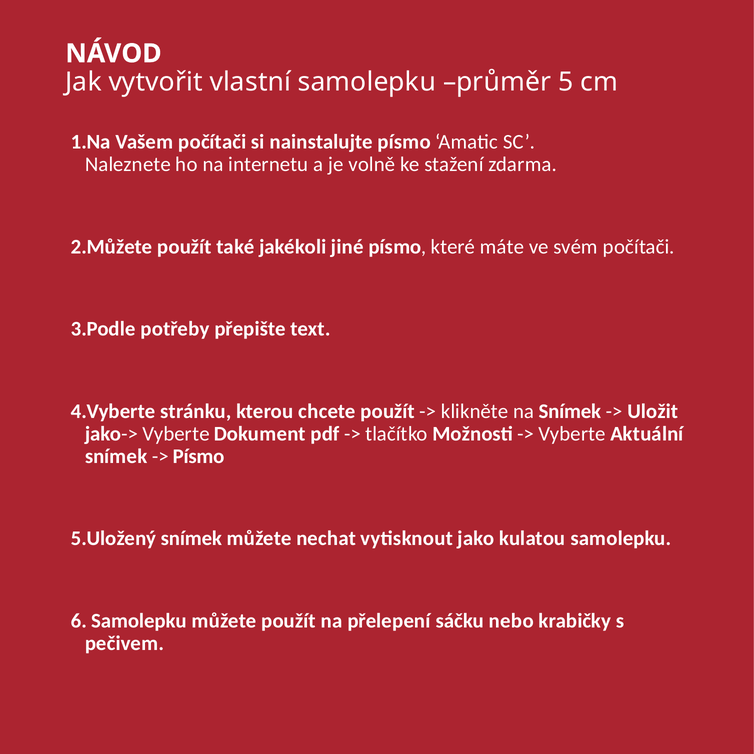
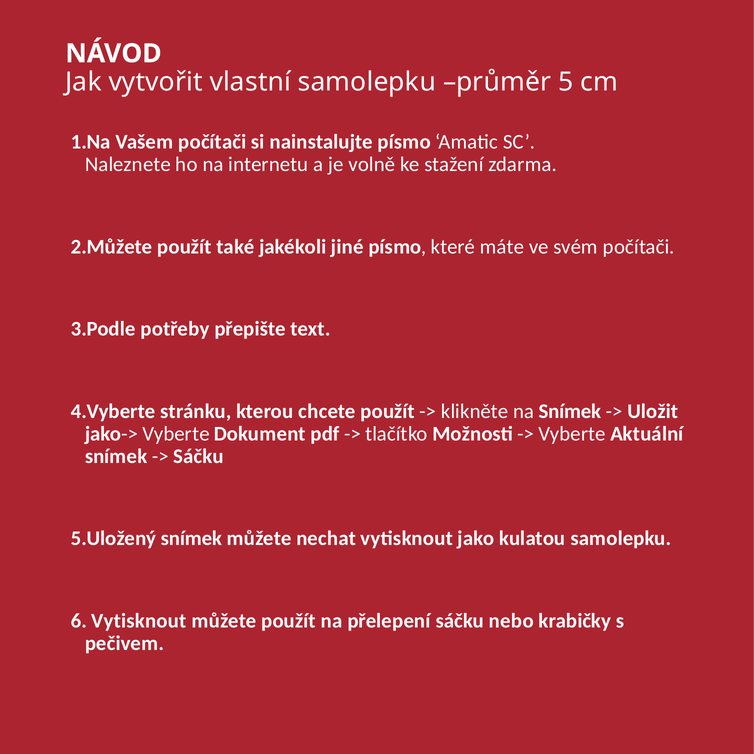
Písmo at (199, 456): Písmo -> Sáčku
Samolepku at (139, 621): Samolepku -> Vytisknout
